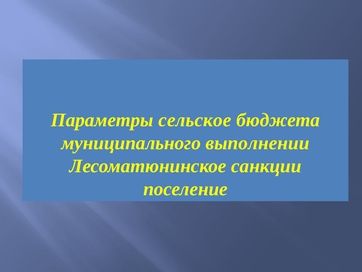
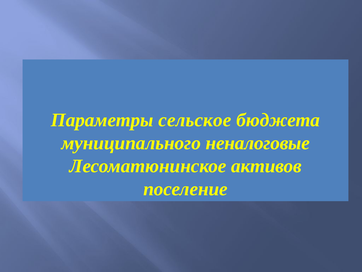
выполнении: выполнении -> неналоговые
санкции: санкции -> активов
